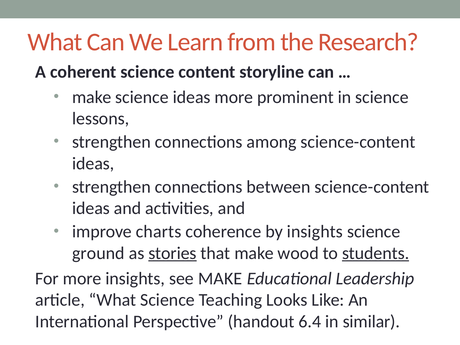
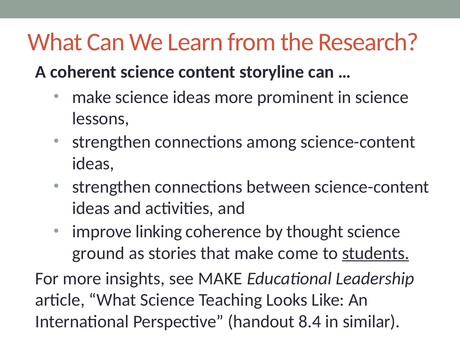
charts: charts -> linking
by insights: insights -> thought
stories underline: present -> none
wood: wood -> come
6.4: 6.4 -> 8.4
